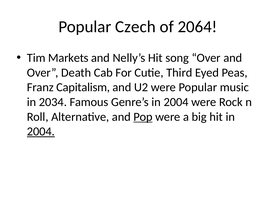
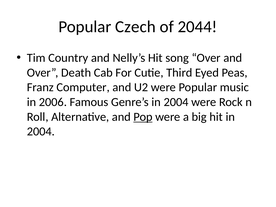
2064: 2064 -> 2044
Markets: Markets -> Country
Capitalism: Capitalism -> Computer
2034: 2034 -> 2006
2004 at (41, 132) underline: present -> none
